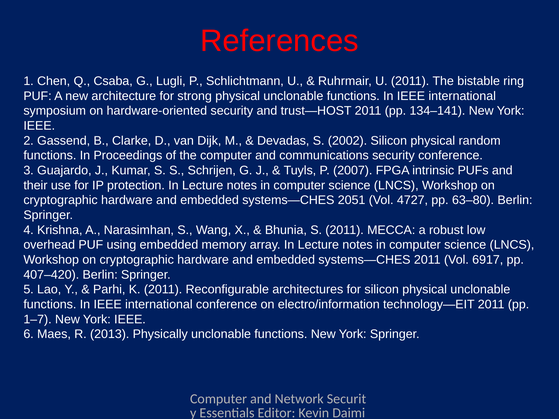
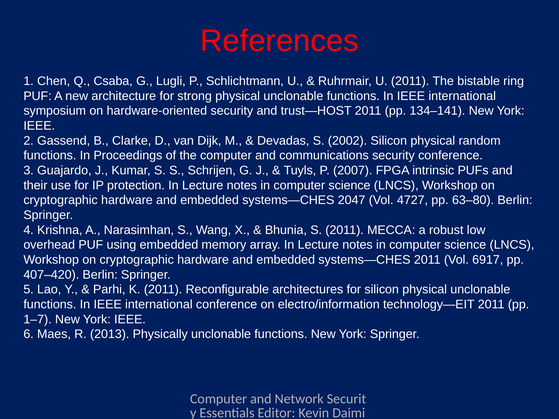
2051: 2051 -> 2047
